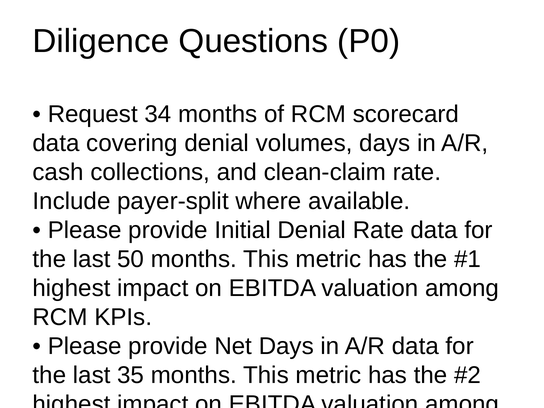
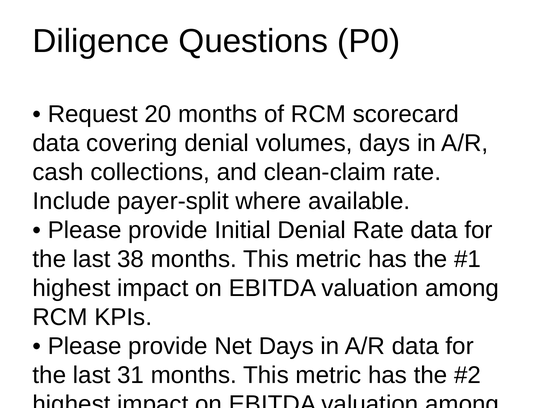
34: 34 -> 20
50: 50 -> 38
35: 35 -> 31
